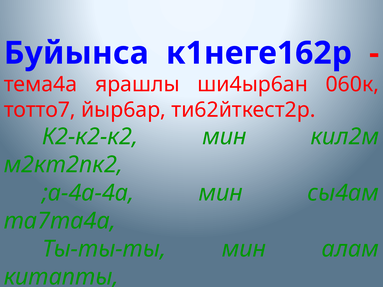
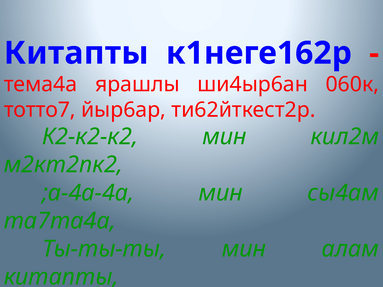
Буйынса at (76, 53): Буйынса -> Китапты
